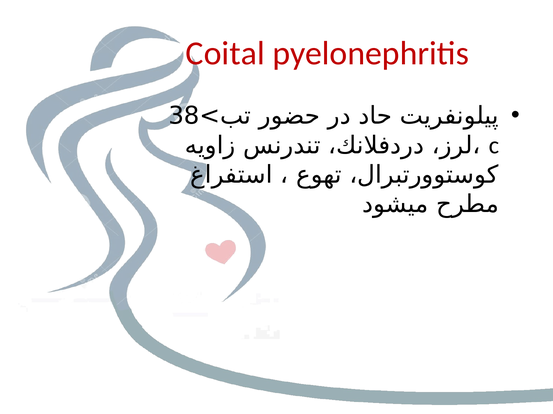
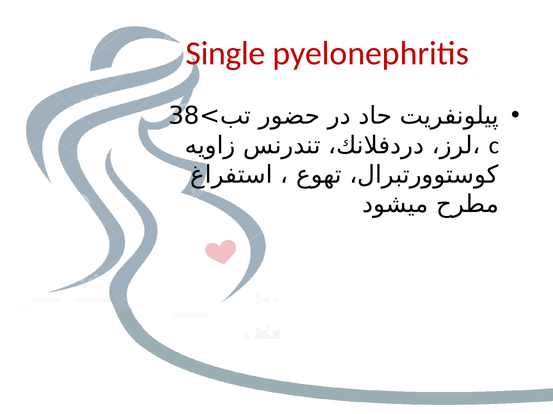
Coital: Coital -> Single
